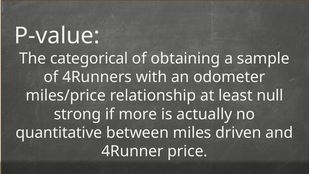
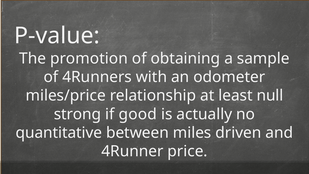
categorical: categorical -> promotion
more: more -> good
